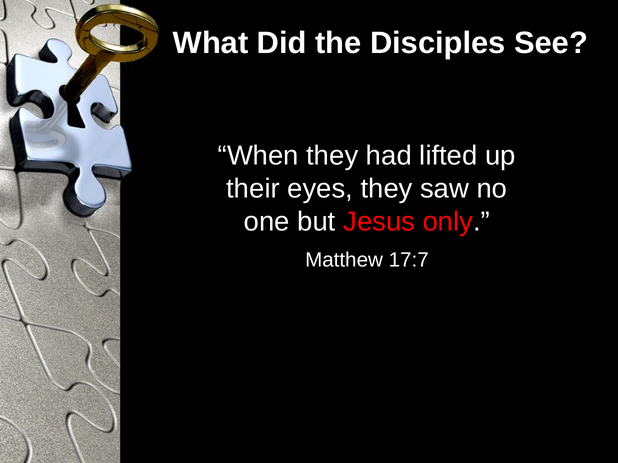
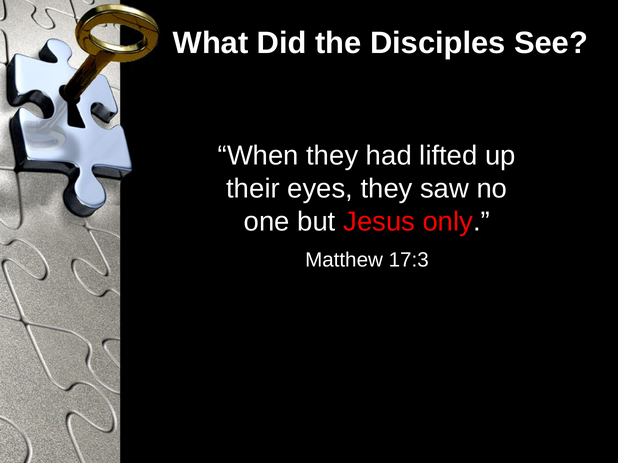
17:7: 17:7 -> 17:3
